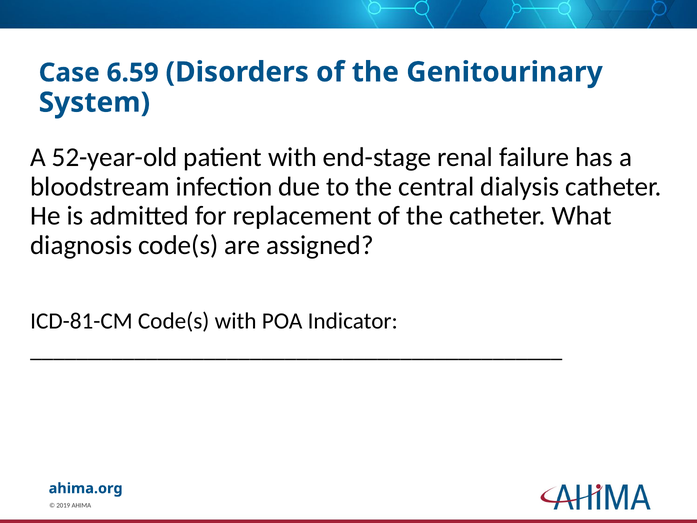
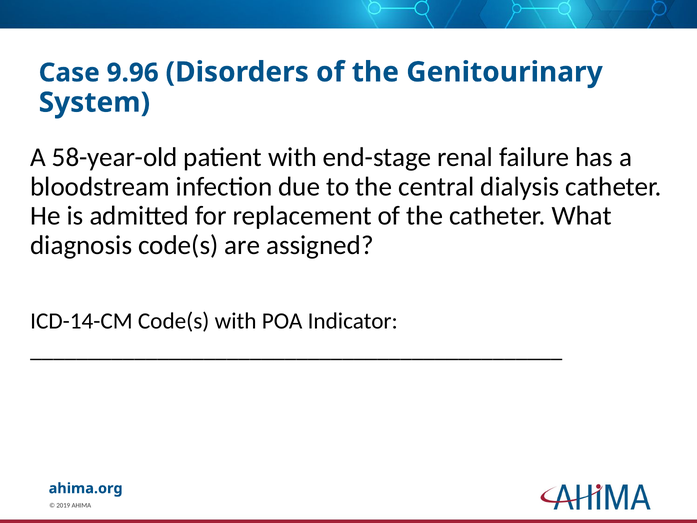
6.59: 6.59 -> 9.96
52-year-old: 52-year-old -> 58-year-old
ICD-81-CM: ICD-81-CM -> ICD-14-CM
